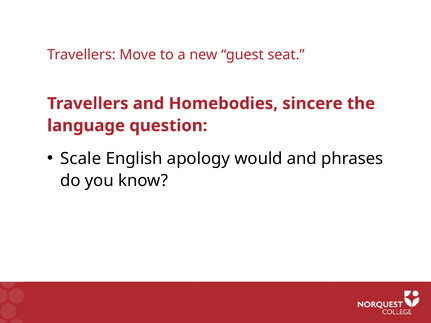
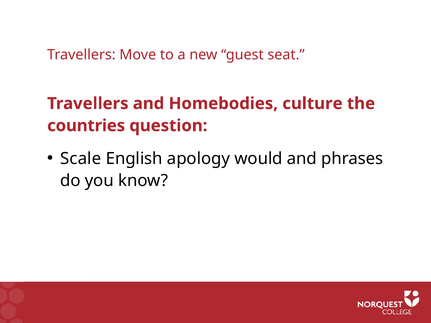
sincere: sincere -> culture
language: language -> countries
